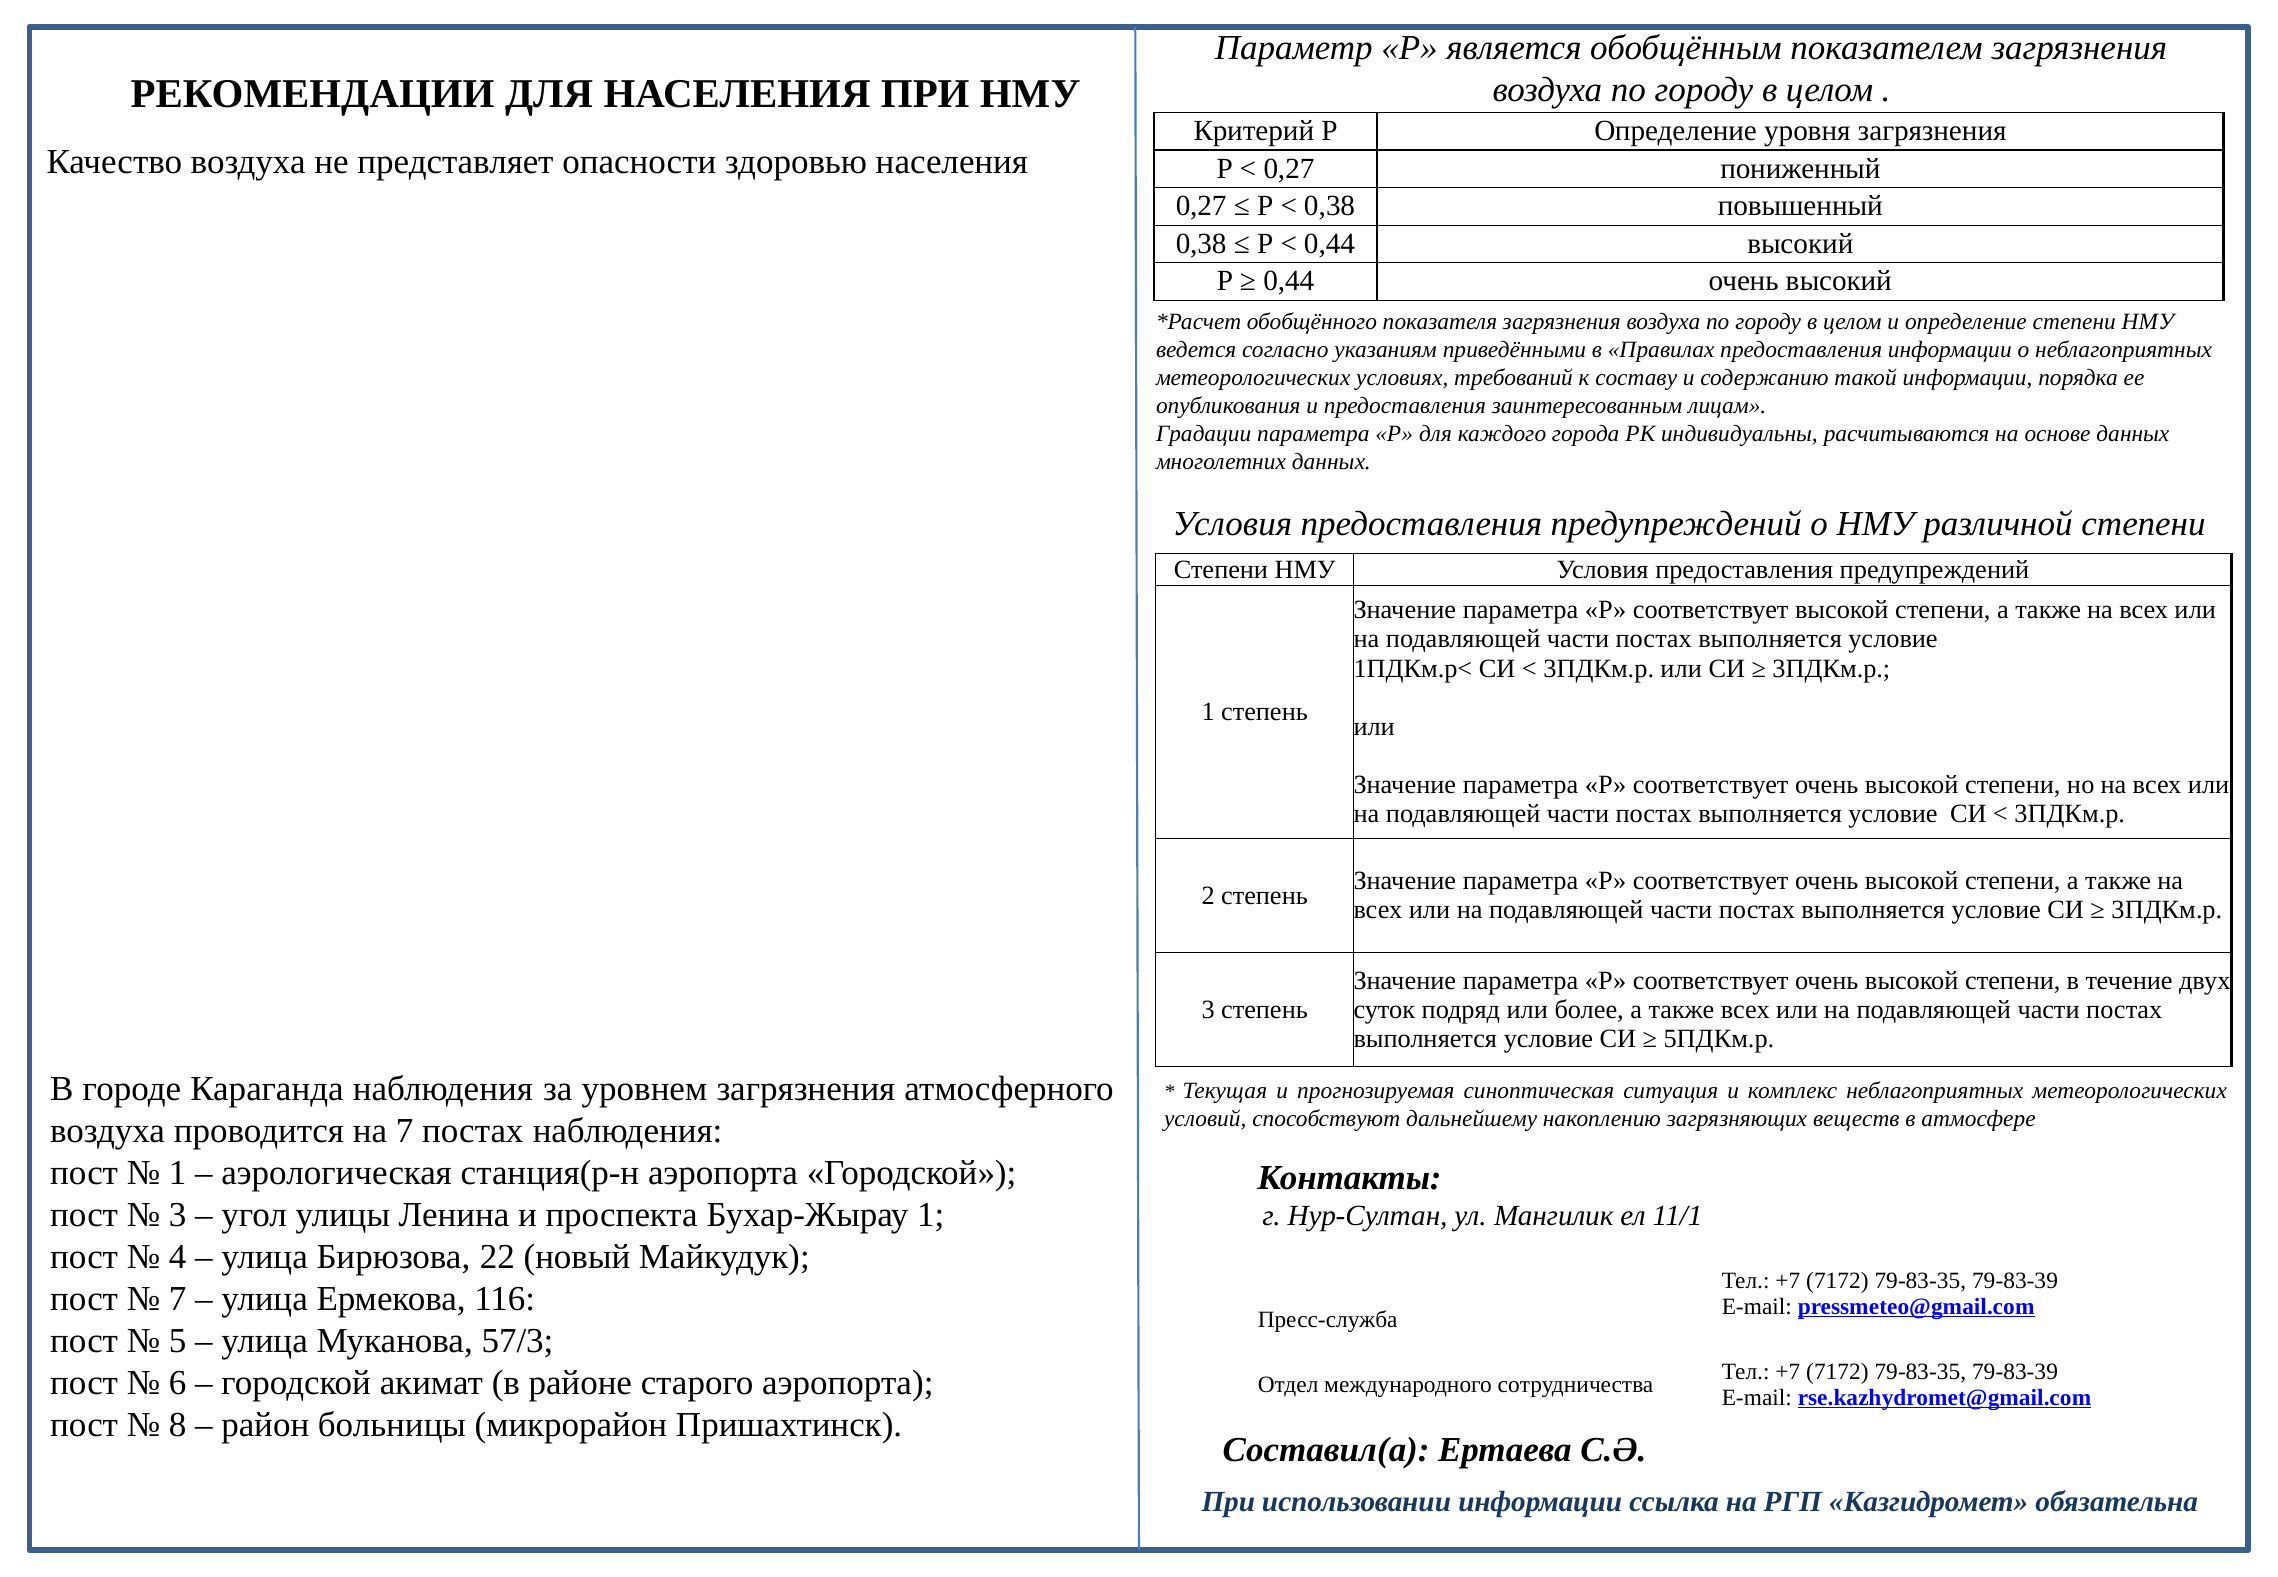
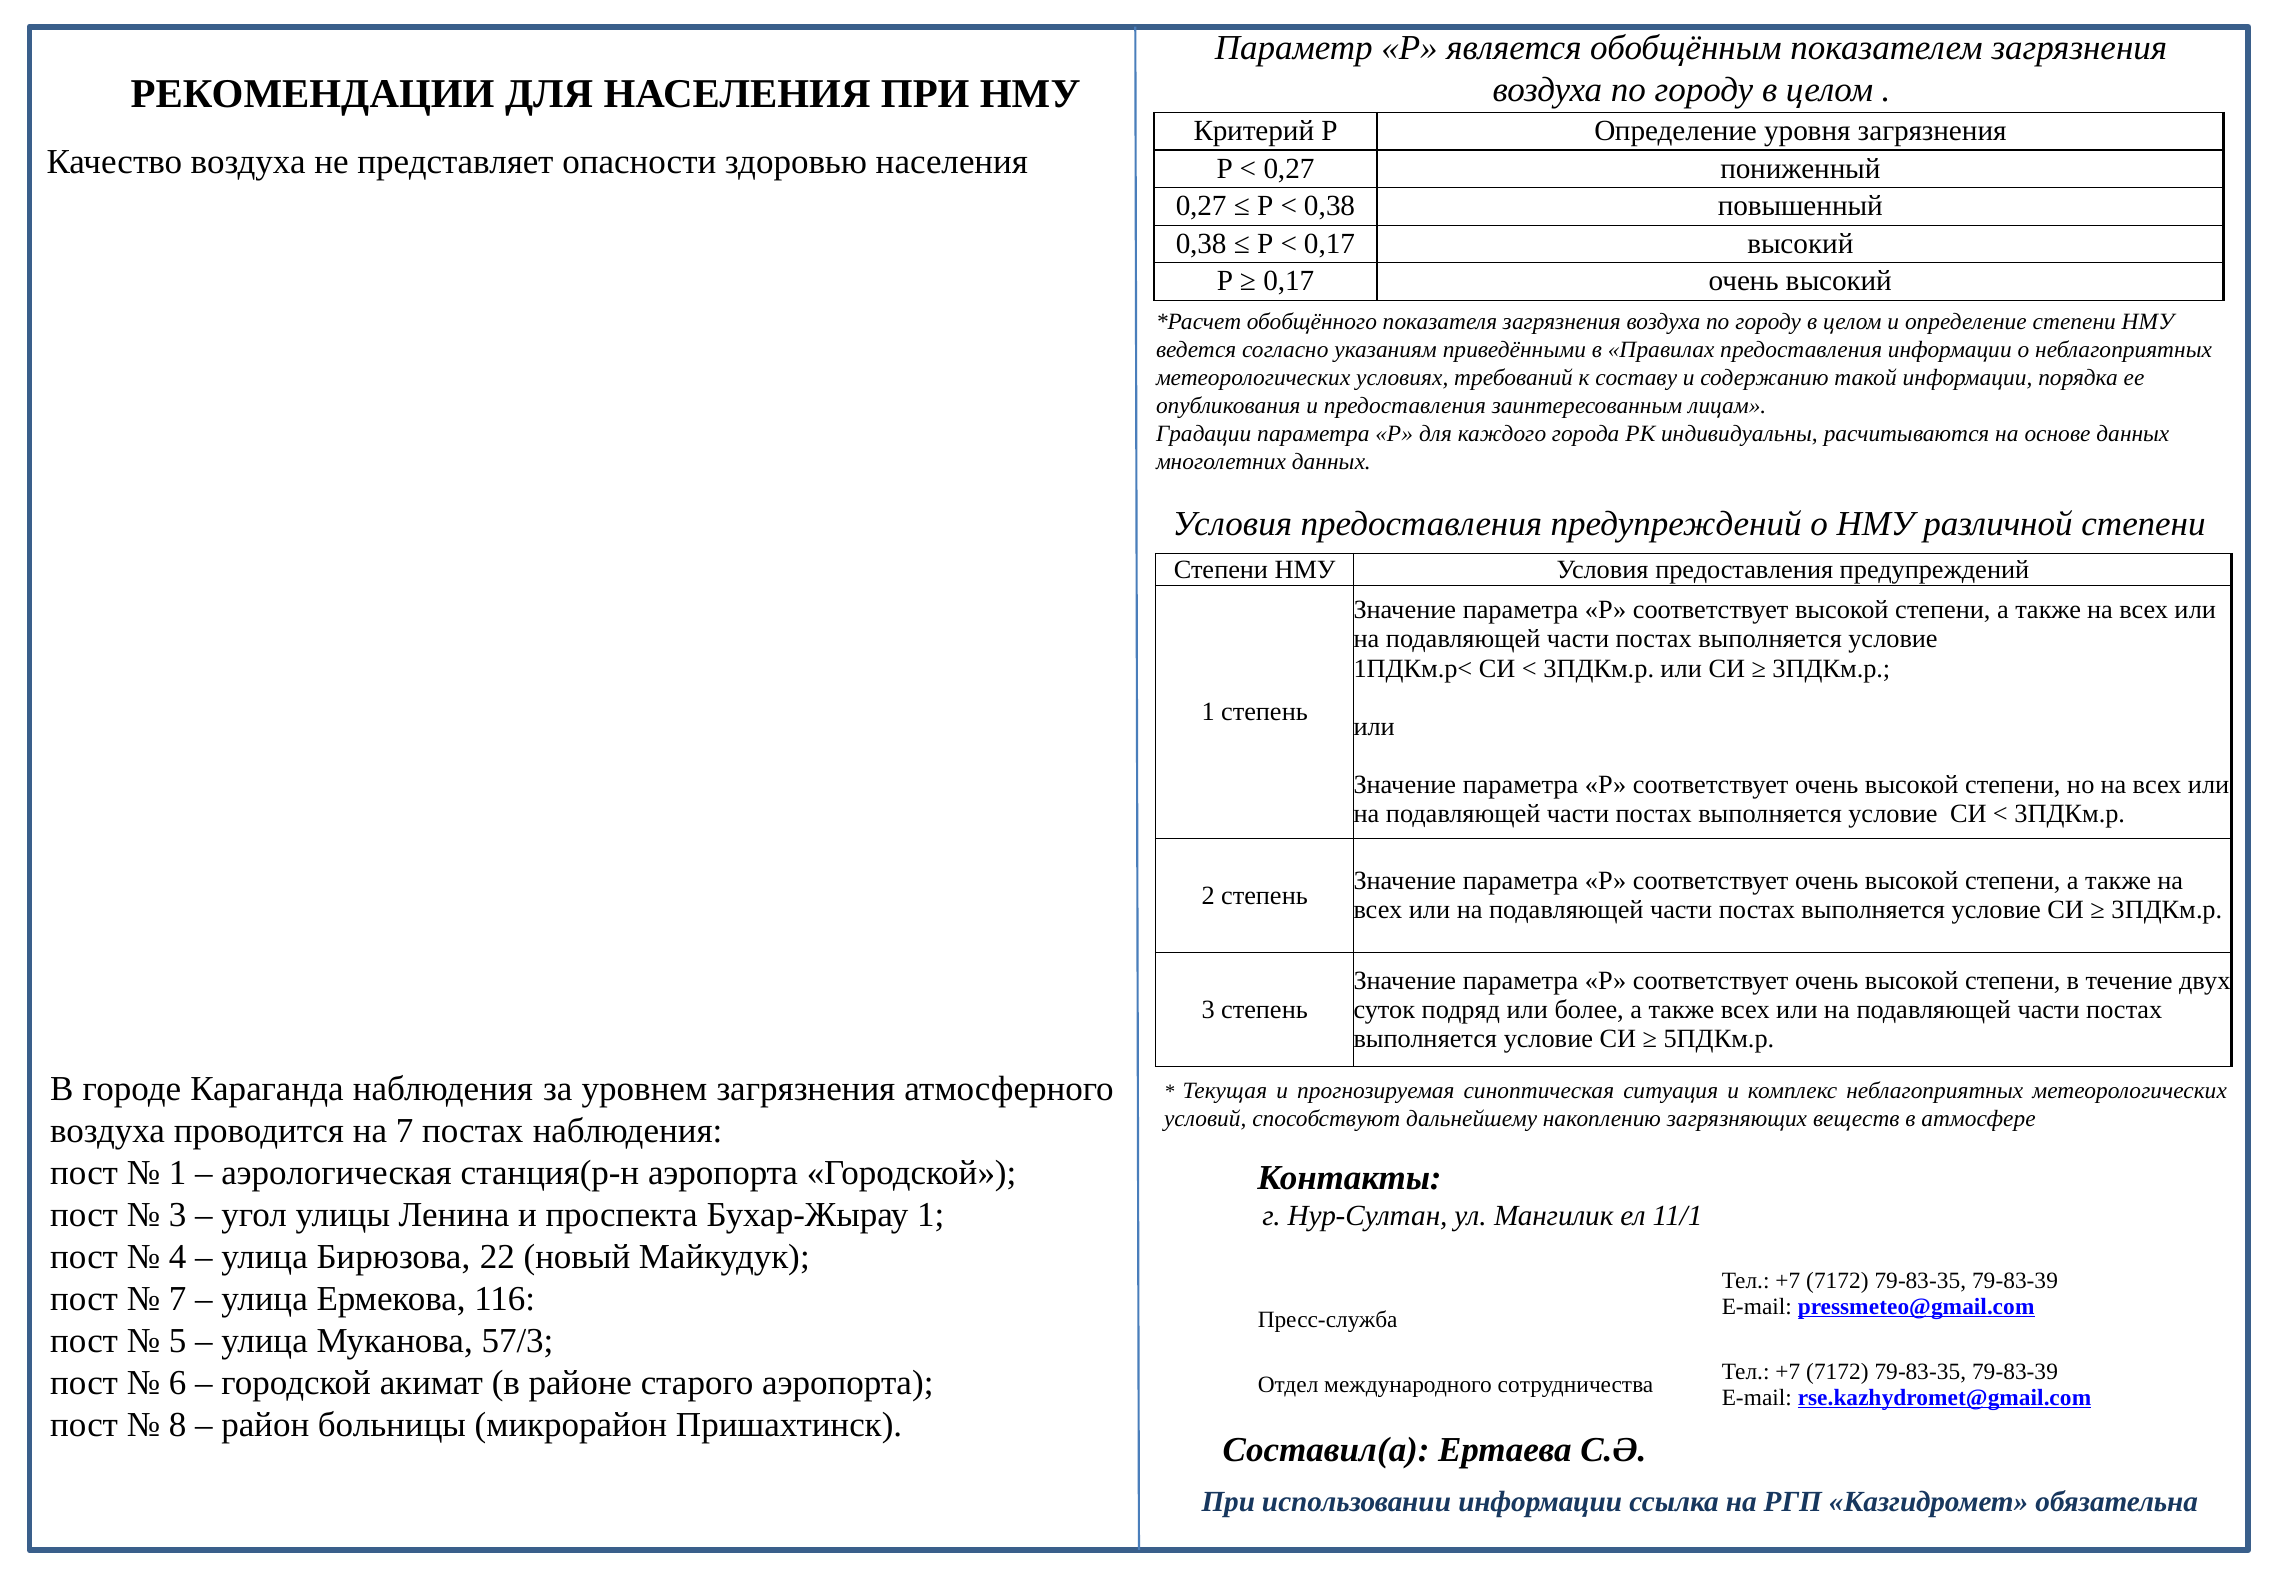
0,44 at (1329, 244): 0,44 -> 0,17
0,44 at (1289, 281): 0,44 -> 0,17
